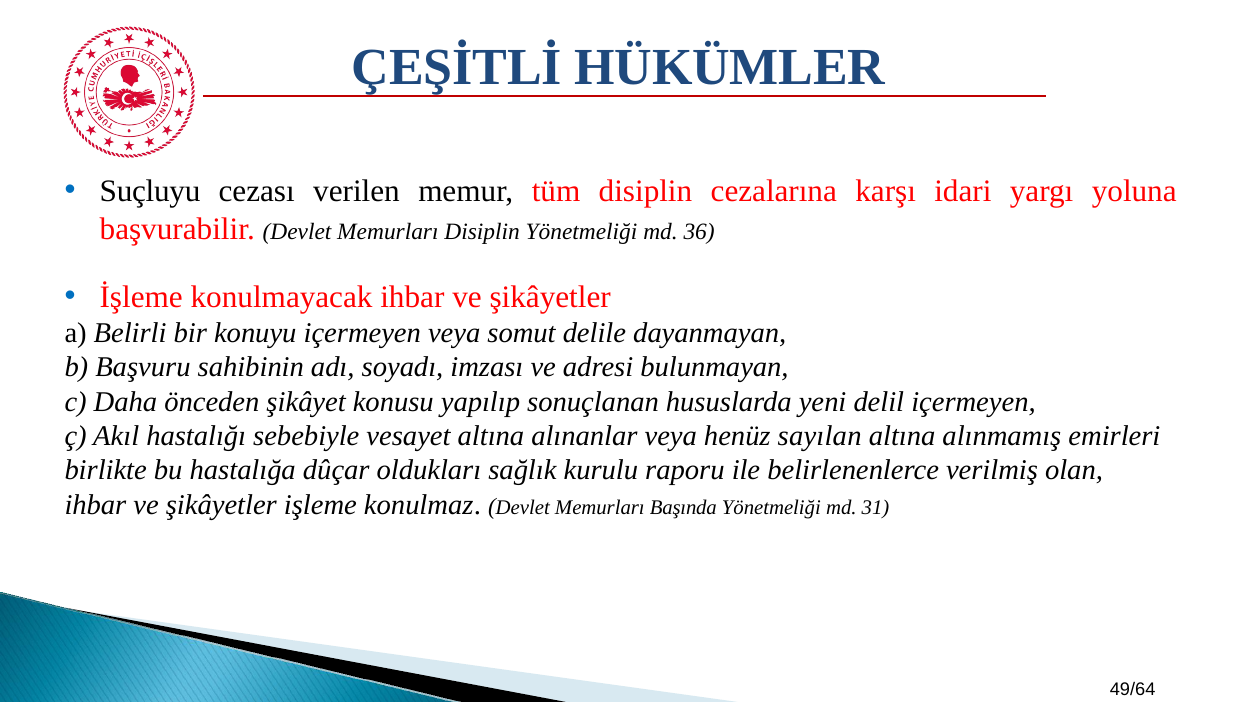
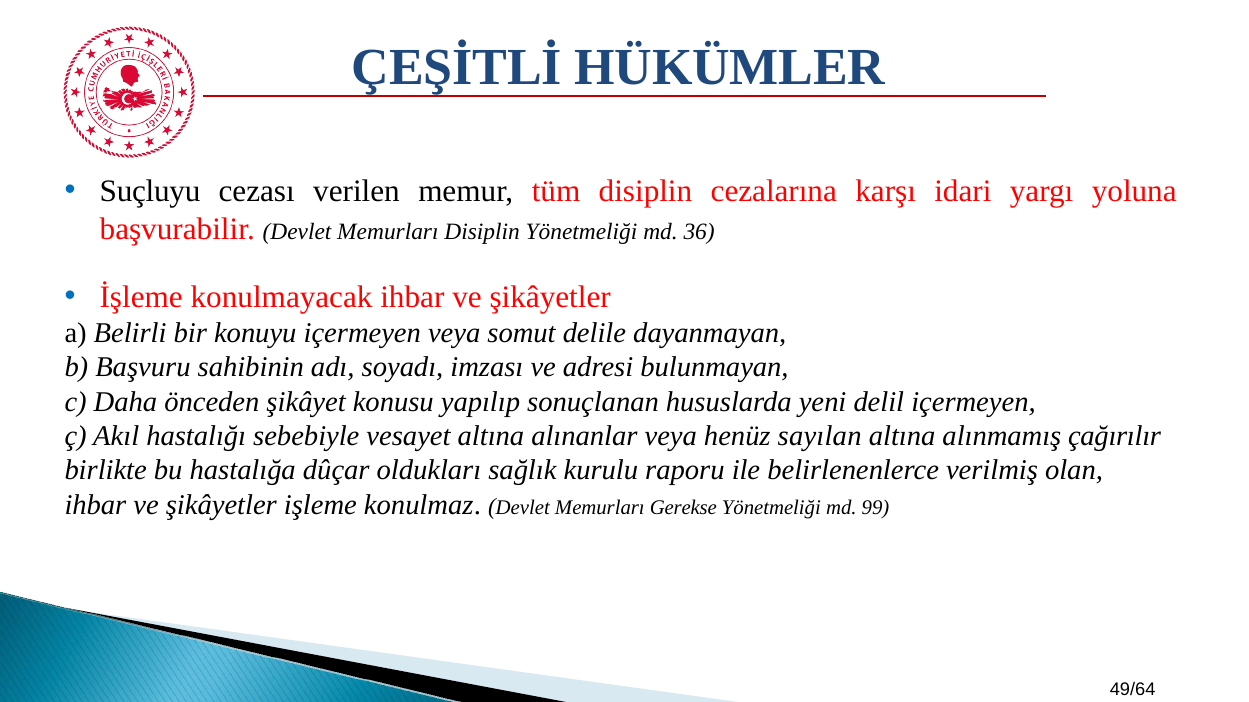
emirleri: emirleri -> çağırılır
Başında: Başında -> Gerekse
31: 31 -> 99
